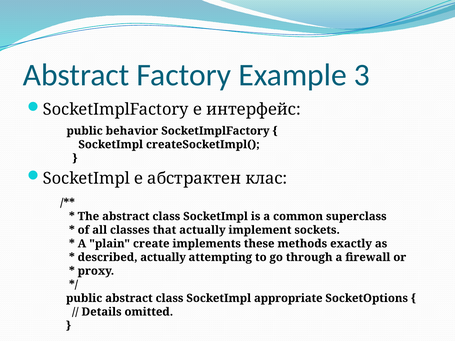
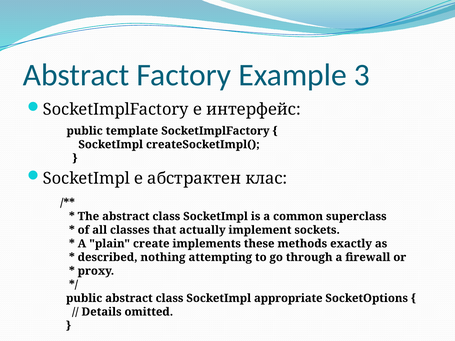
behavior: behavior -> template
described actually: actually -> nothing
